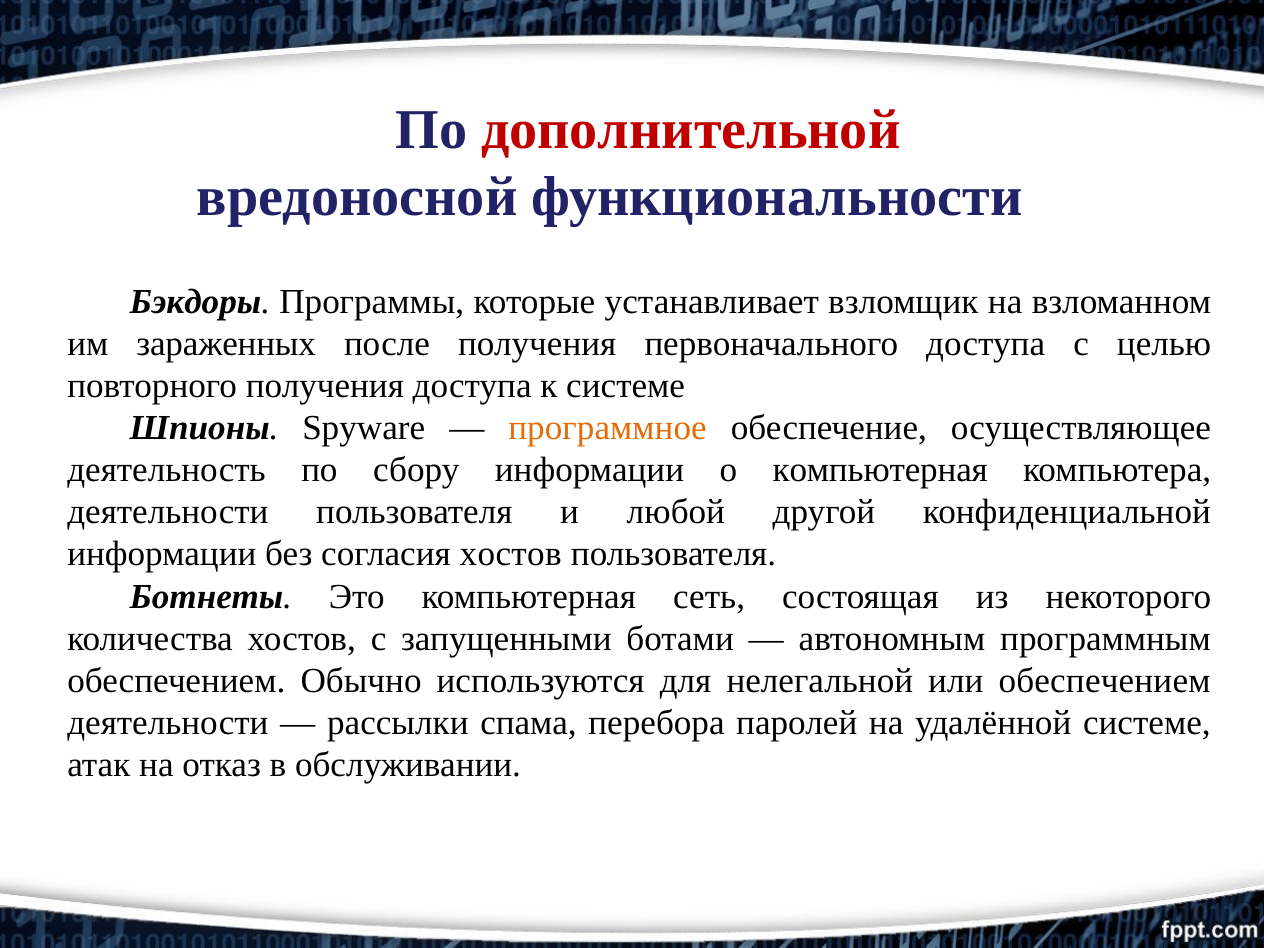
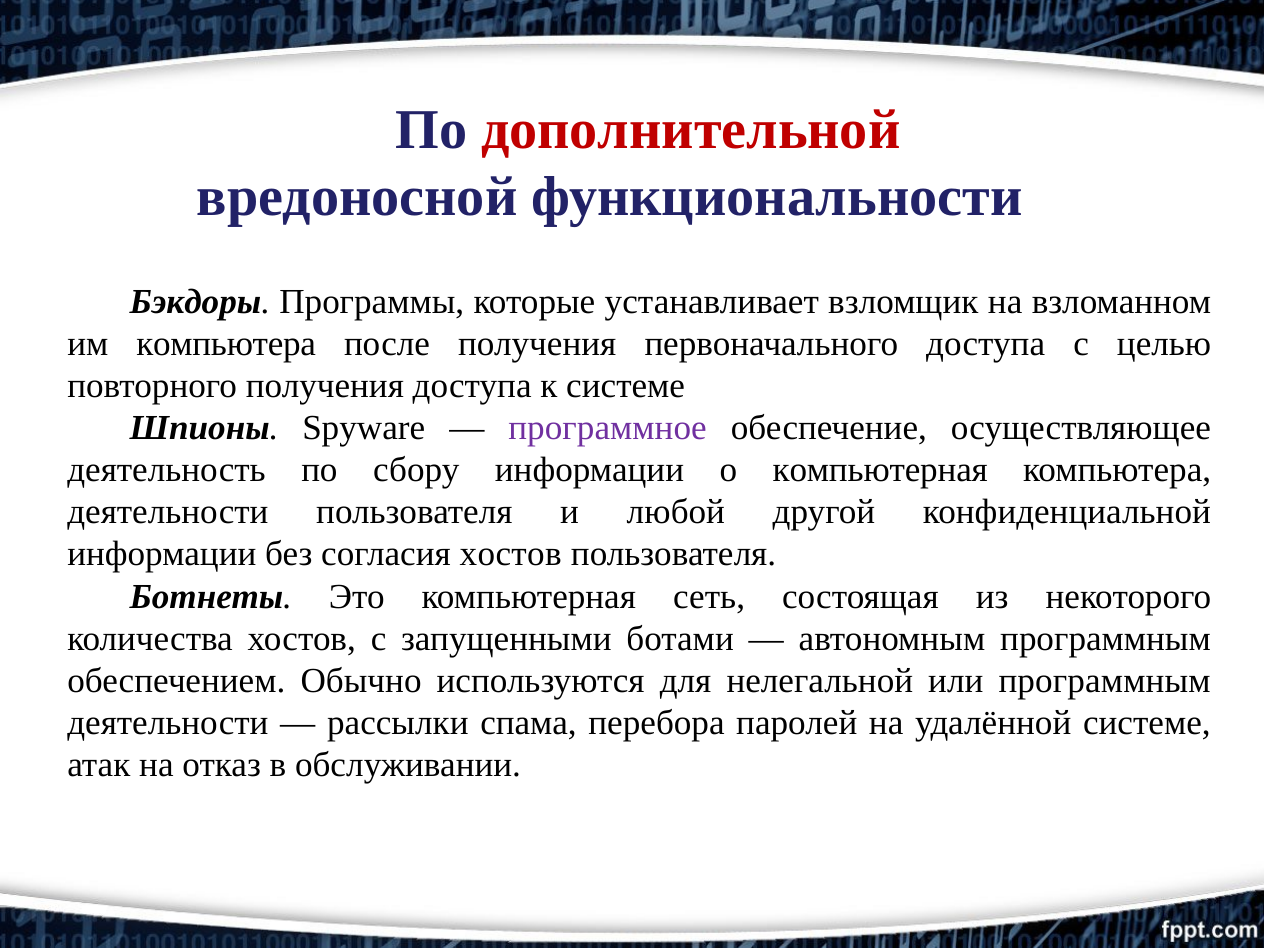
им зараженных: зараженных -> компьютера
программное colour: orange -> purple
или обеспечением: обеспечением -> программным
